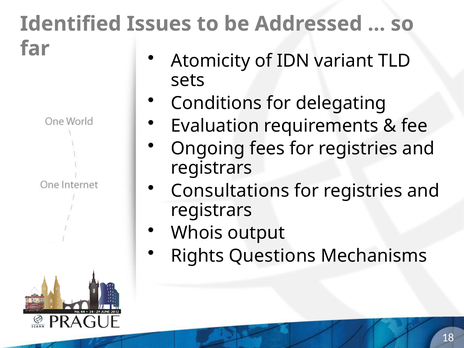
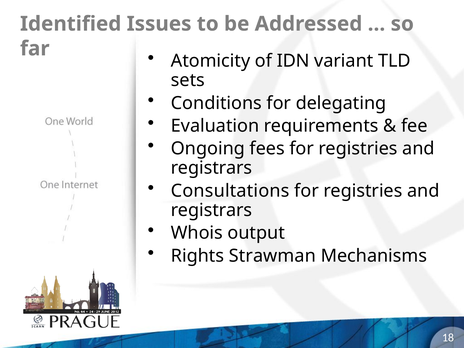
Questions: Questions -> Strawman
